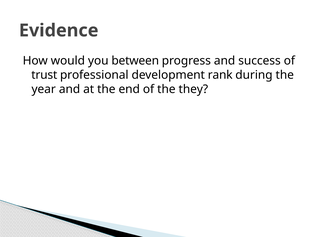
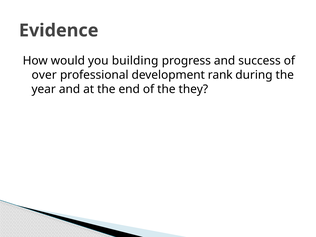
between: between -> building
trust: trust -> over
